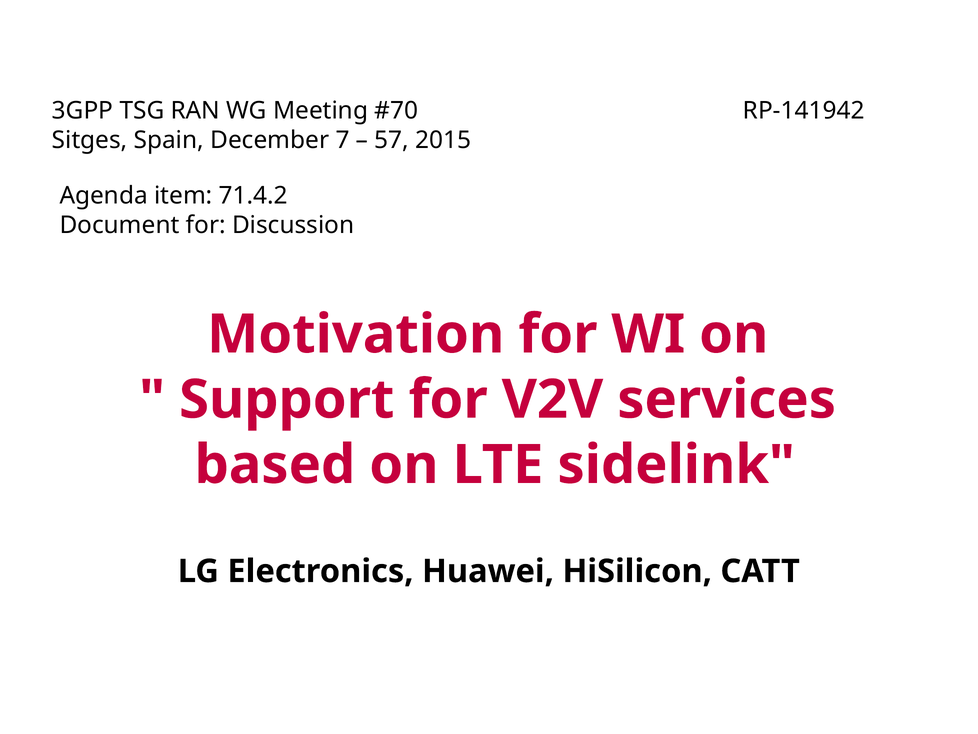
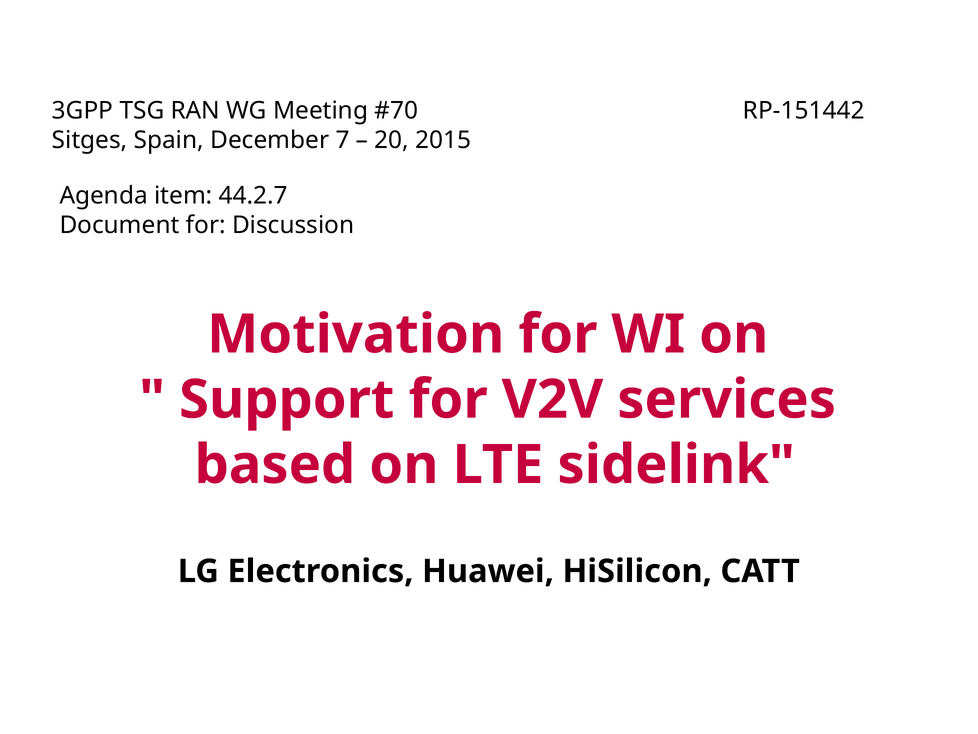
RP-141942: RP-141942 -> RP-151442
57: 57 -> 20
71.4.2: 71.4.2 -> 44.2.7
